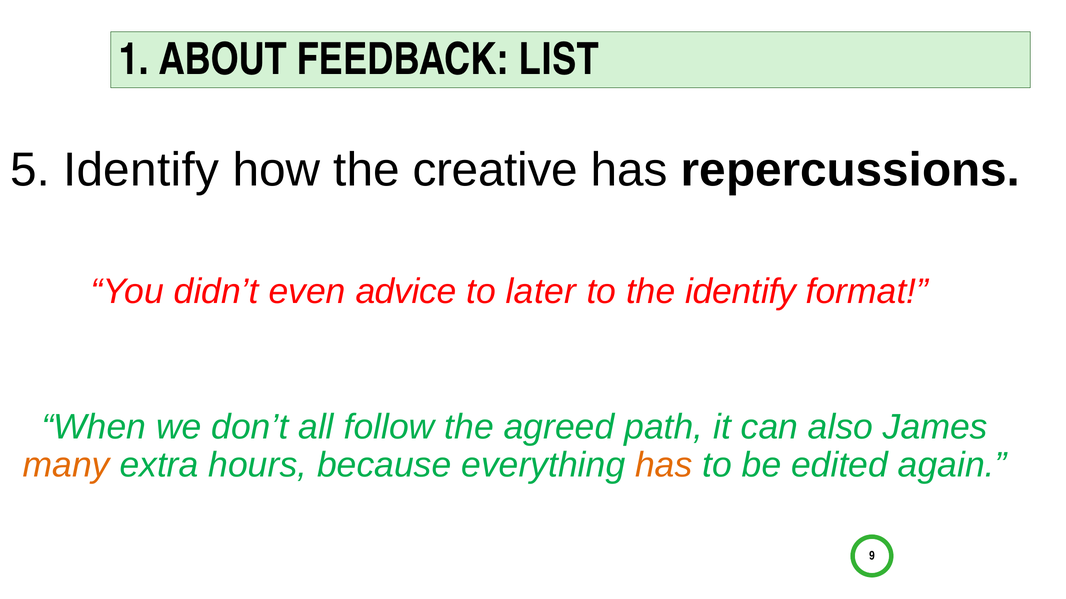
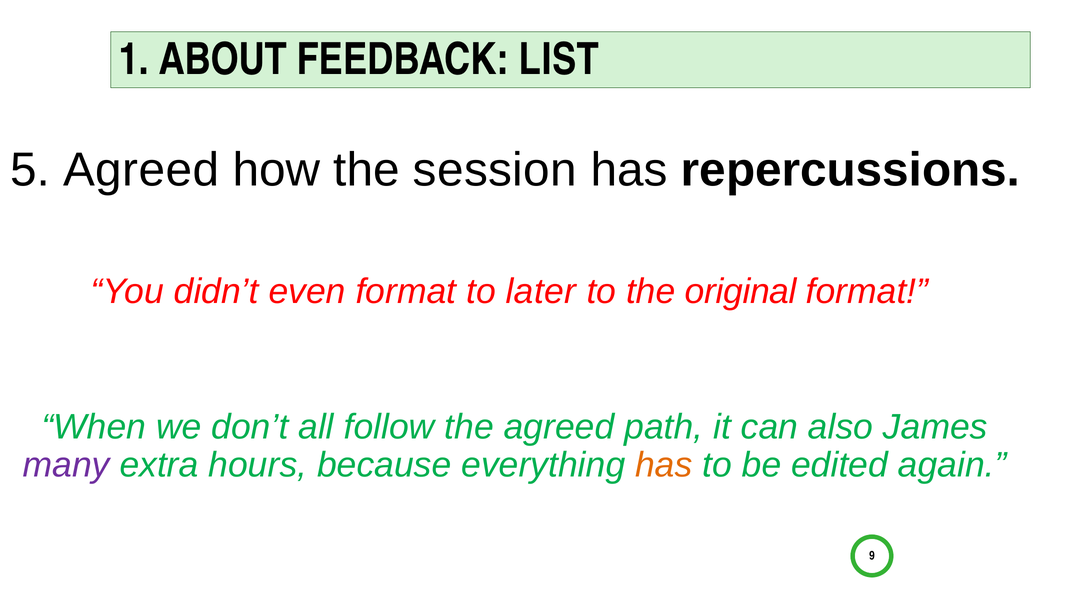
5 Identify: Identify -> Agreed
creative: creative -> session
even advice: advice -> format
the identify: identify -> original
many colour: orange -> purple
